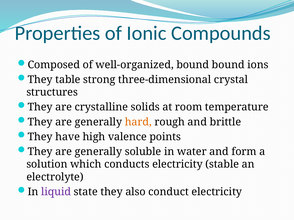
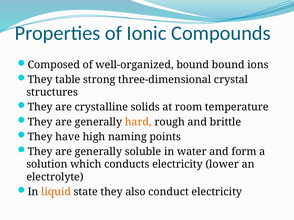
valence: valence -> naming
stable: stable -> lower
liquid colour: purple -> orange
